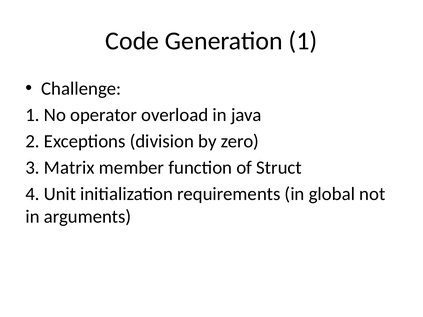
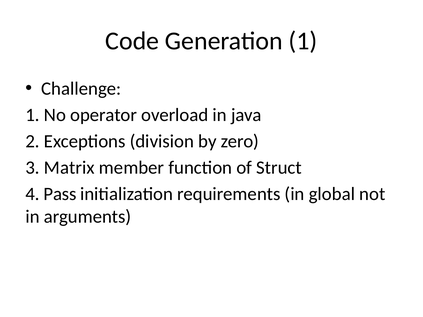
Unit: Unit -> Pass
